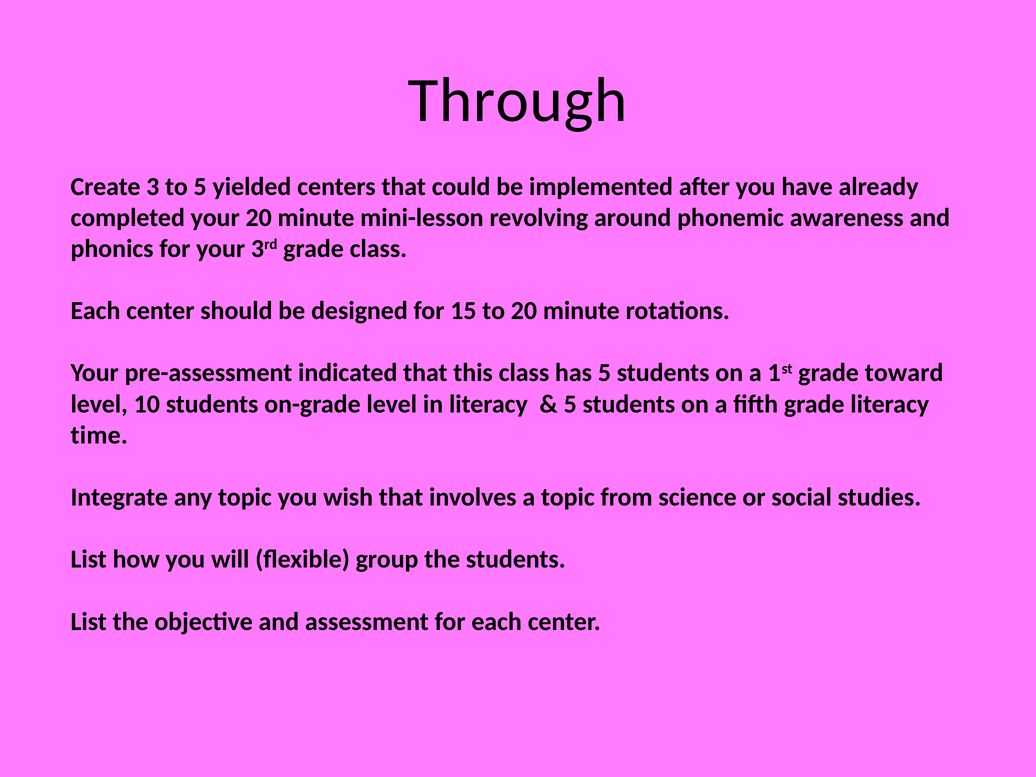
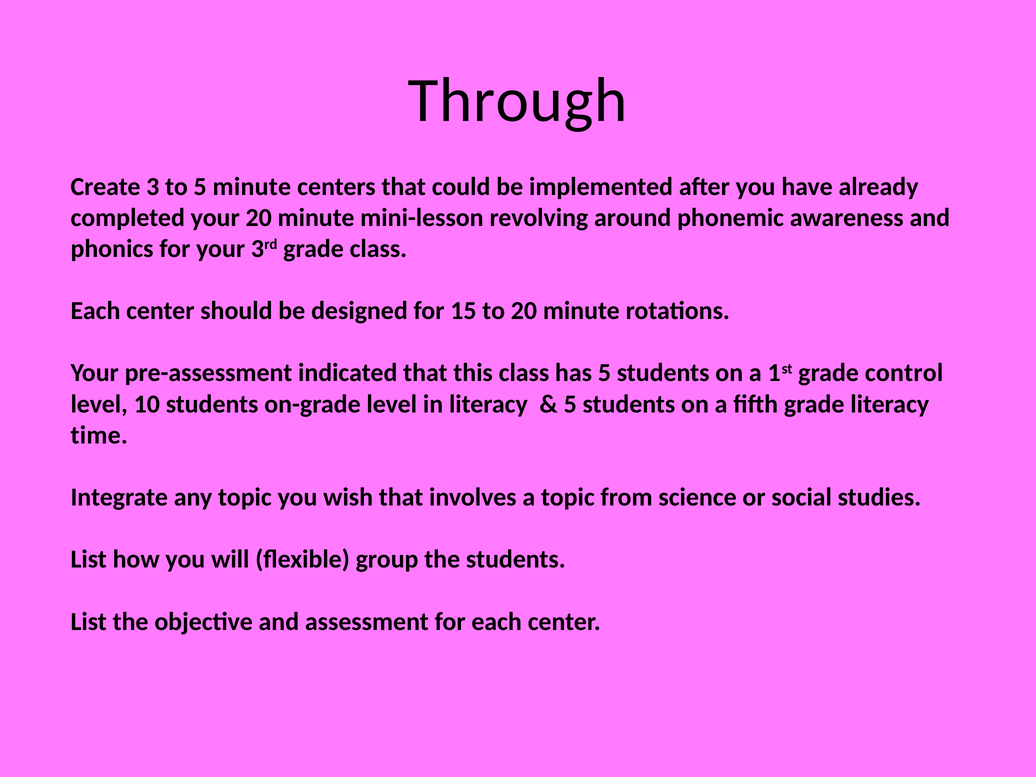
5 yielded: yielded -> minute
toward: toward -> control
